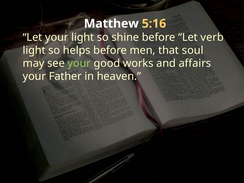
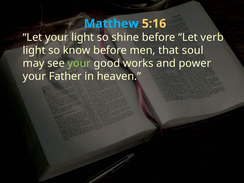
Matthew colour: white -> light blue
helps: helps -> know
affairs: affairs -> power
